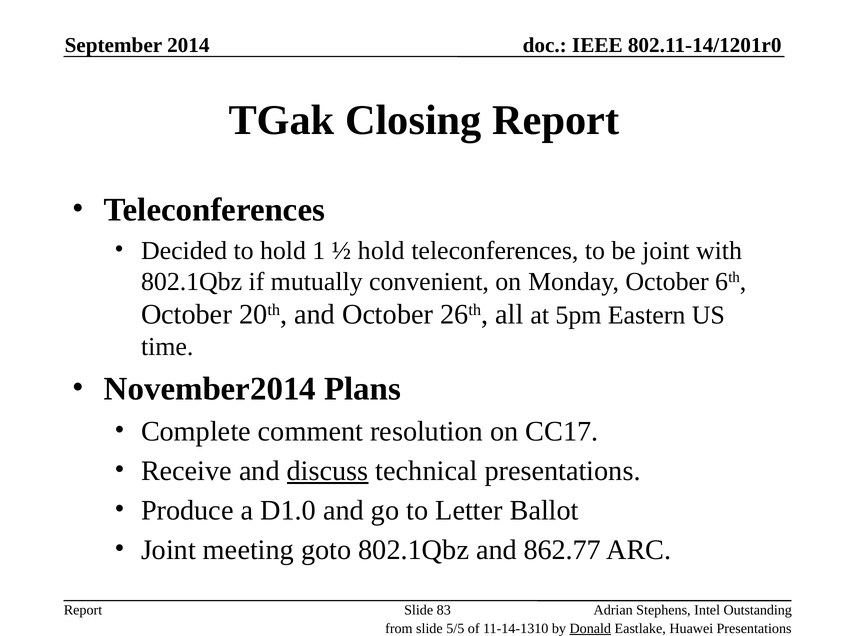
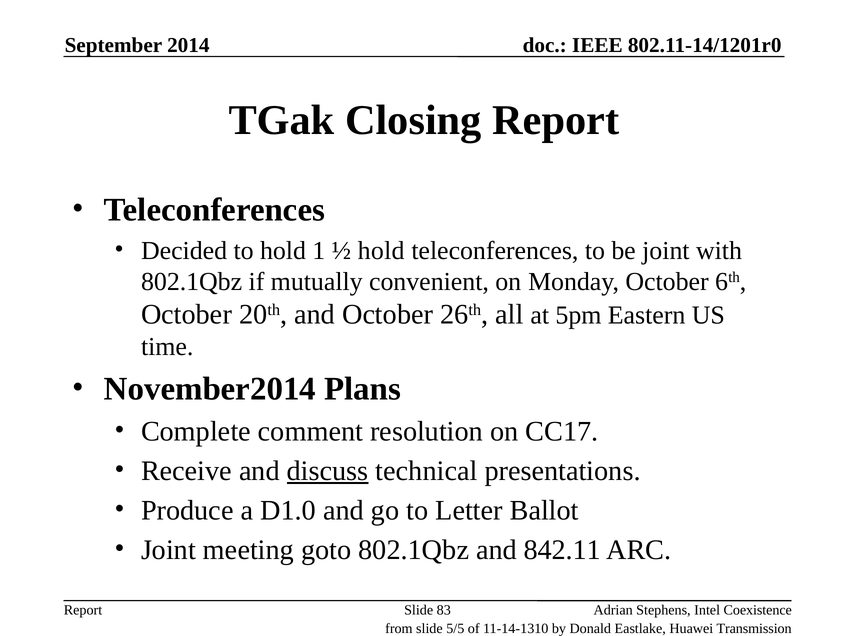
862.77: 862.77 -> 842.11
Outstanding: Outstanding -> Coexistence
Donald underline: present -> none
Huawei Presentations: Presentations -> Transmission
